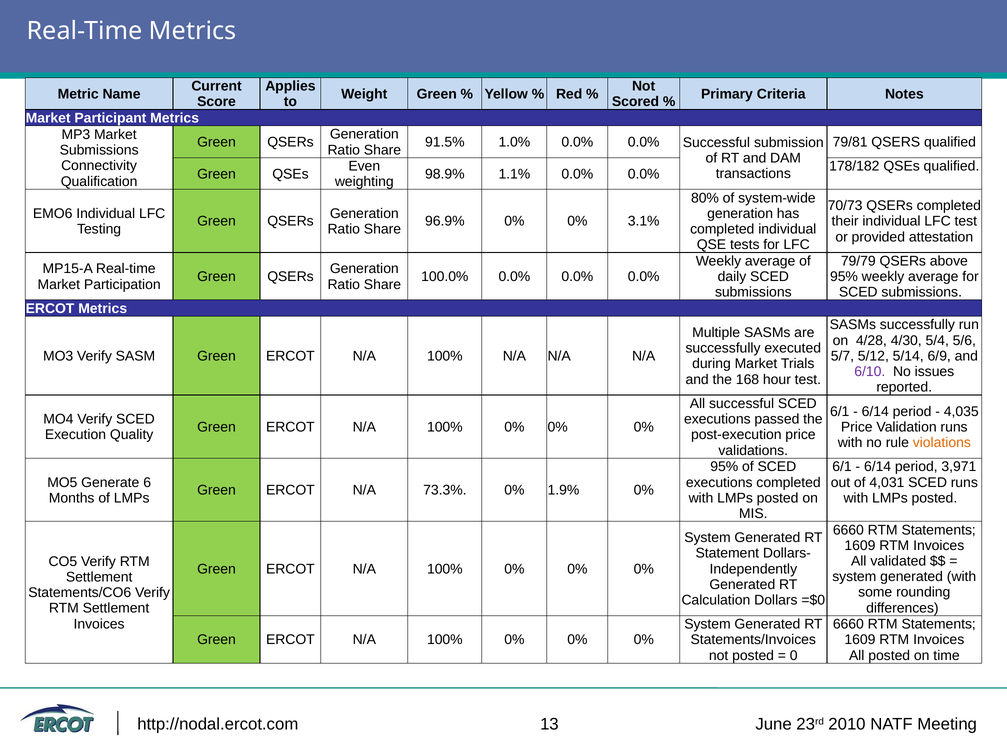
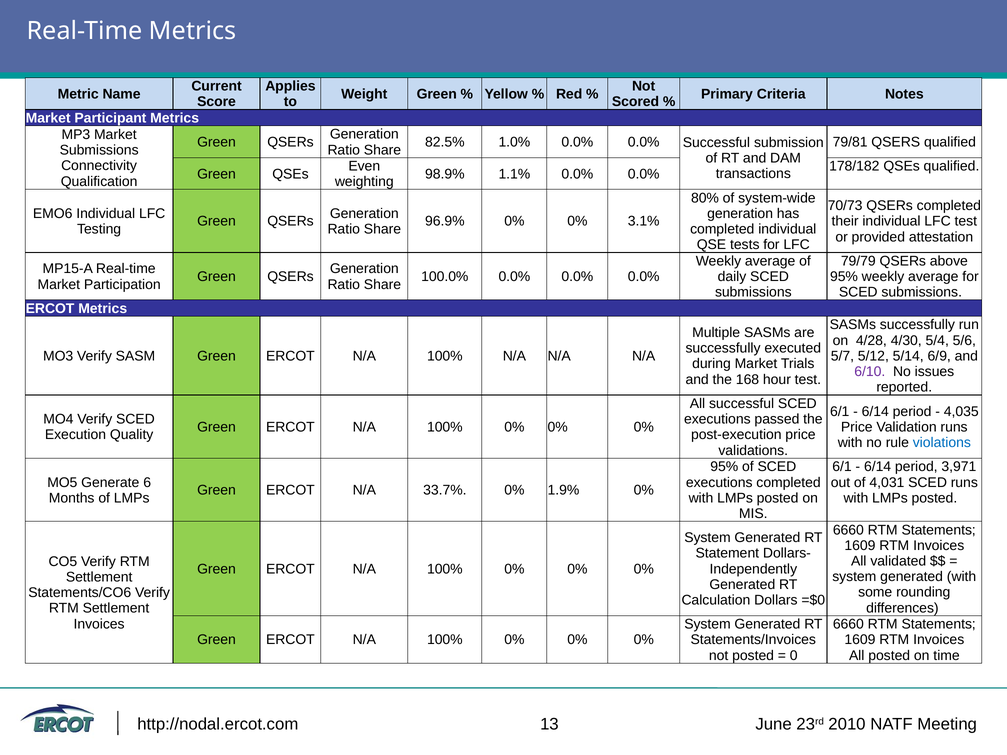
91.5%: 91.5% -> 82.5%
violations colour: orange -> blue
73.3%: 73.3% -> 33.7%
